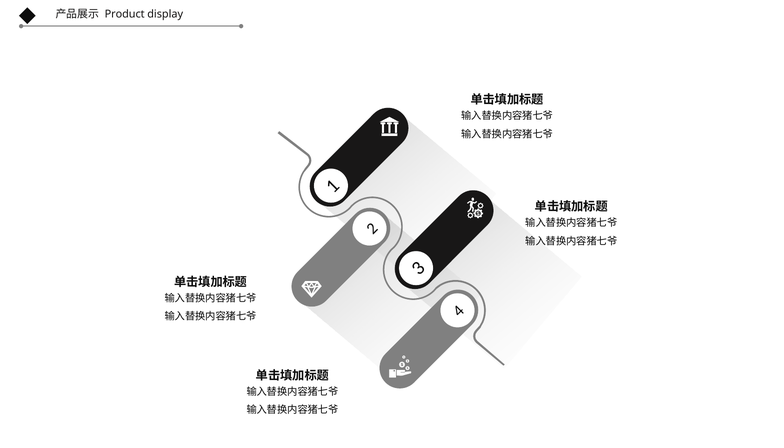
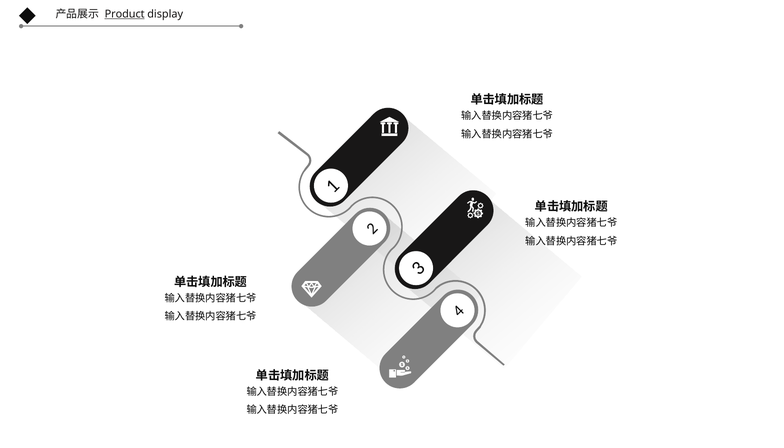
Product underline: none -> present
